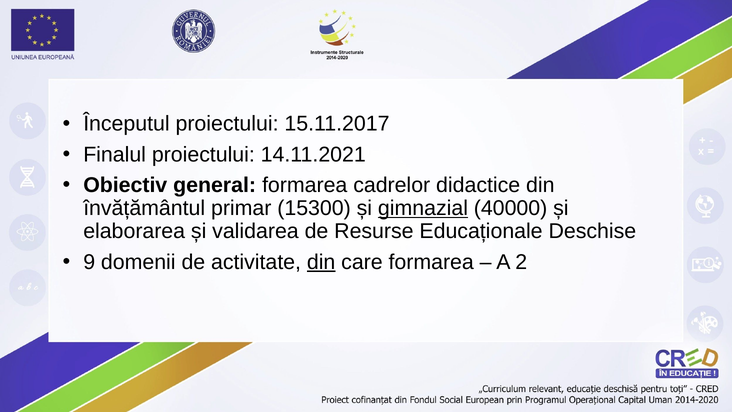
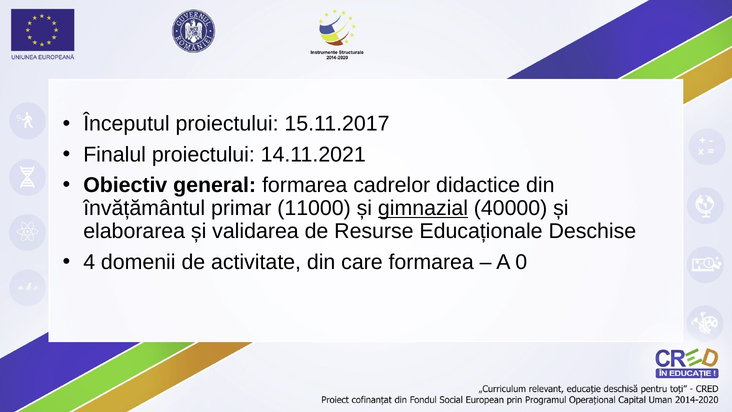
15300: 15300 -> 11000
9: 9 -> 4
din at (321, 262) underline: present -> none
2: 2 -> 0
